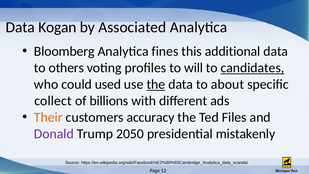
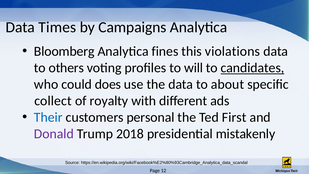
Kogan: Kogan -> Times
Associated: Associated -> Campaigns
additional: additional -> violations
used: used -> does
the at (156, 84) underline: present -> none
billions: billions -> royalty
Their colour: orange -> blue
accuracy: accuracy -> personal
Files: Files -> First
2050: 2050 -> 2018
